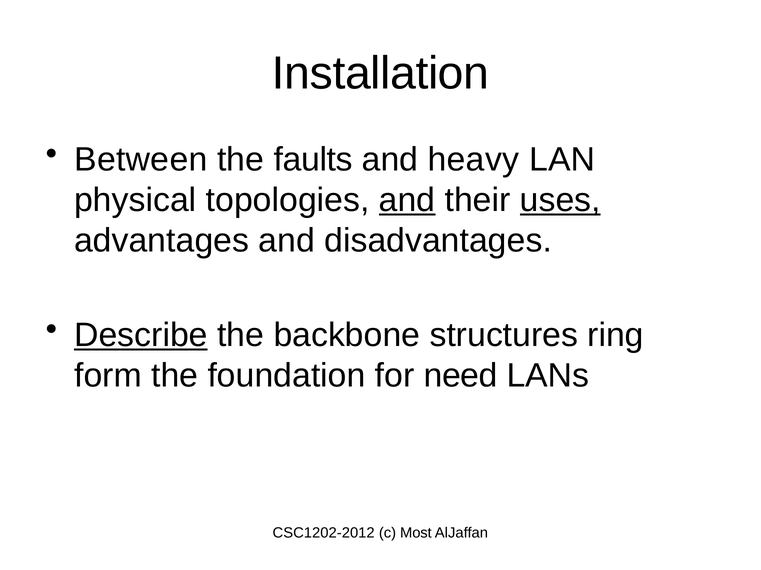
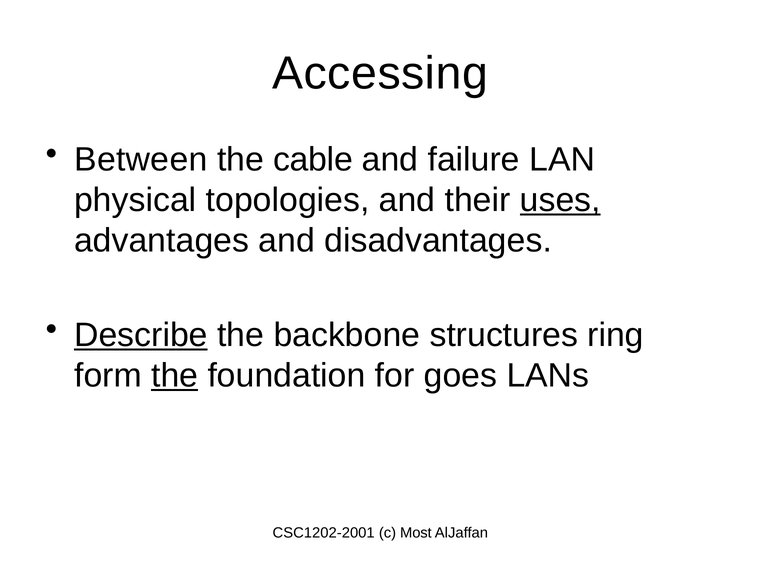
Installation: Installation -> Accessing
faults: faults -> cable
heavy: heavy -> failure
and at (407, 200) underline: present -> none
the at (175, 376) underline: none -> present
need: need -> goes
CSC1202-2012: CSC1202-2012 -> CSC1202-2001
